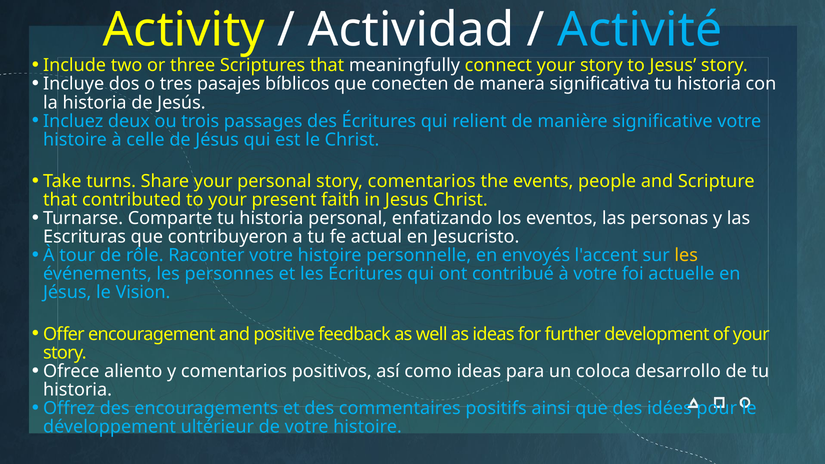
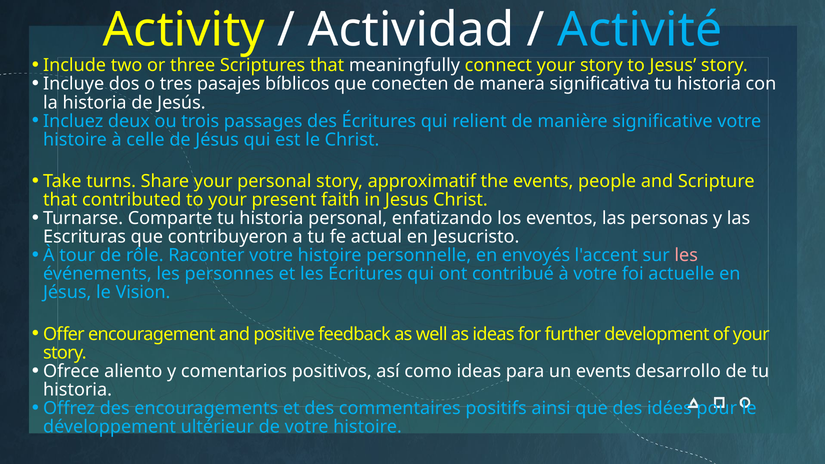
story comentarios: comentarios -> approximatif
les at (686, 255) colour: yellow -> pink
un coloca: coloca -> events
